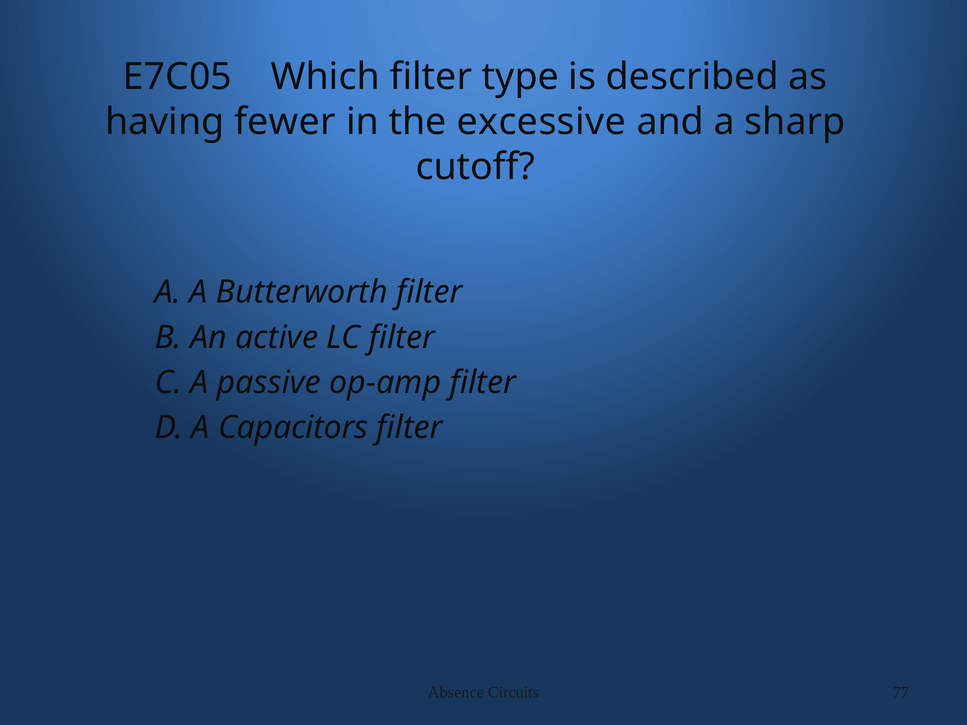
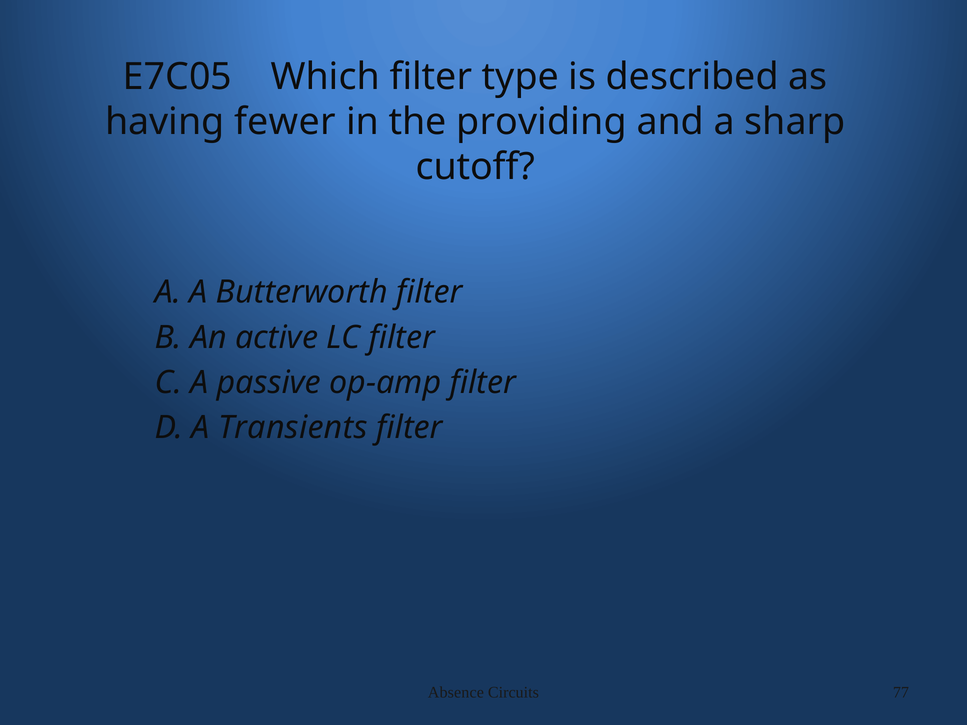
excessive: excessive -> providing
Capacitors: Capacitors -> Transients
